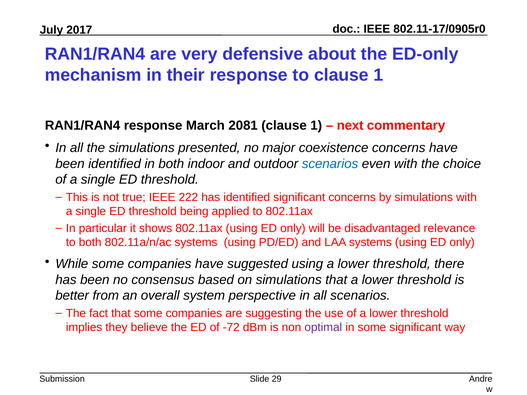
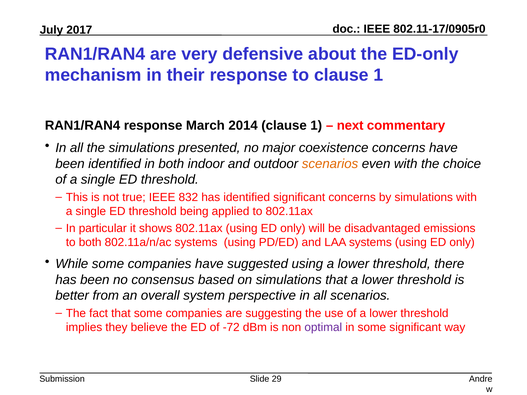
2081: 2081 -> 2014
scenarios at (330, 164) colour: blue -> orange
222: 222 -> 832
relevance: relevance -> emissions
